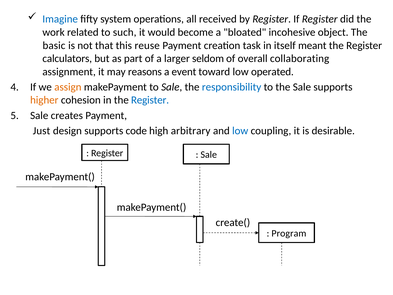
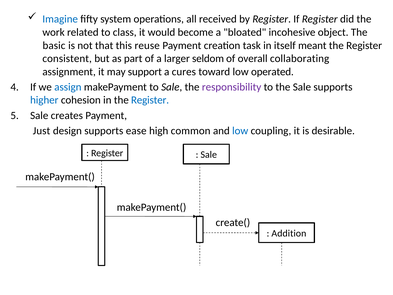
such: such -> class
calculators: calculators -> consistent
reasons: reasons -> support
event: event -> cures
assign colour: orange -> blue
responsibility colour: blue -> purple
higher colour: orange -> blue
code: code -> ease
arbitrary: arbitrary -> common
Program: Program -> Addition
